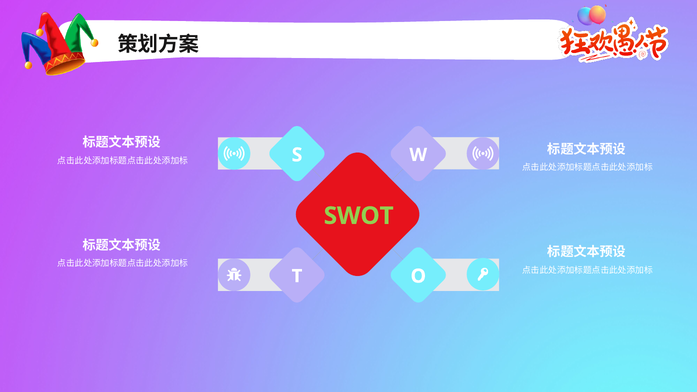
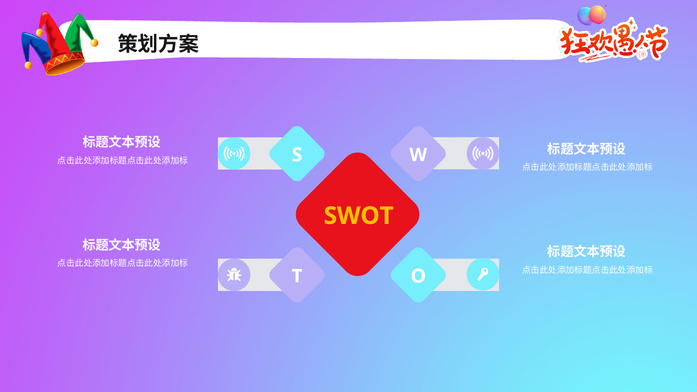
SWOT colour: light green -> yellow
